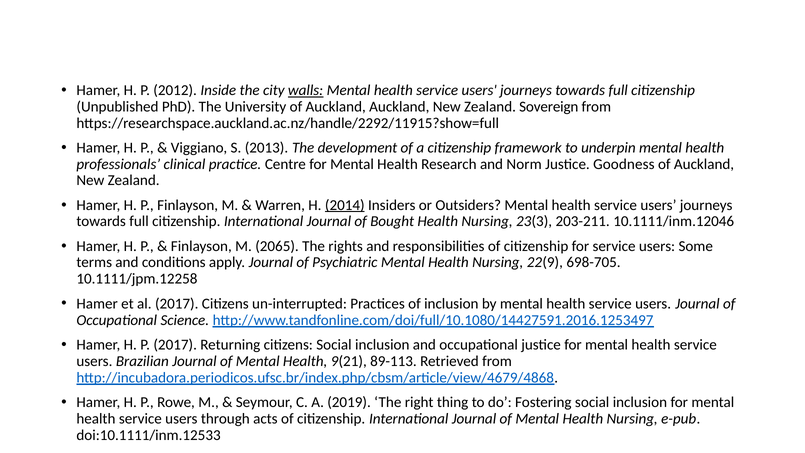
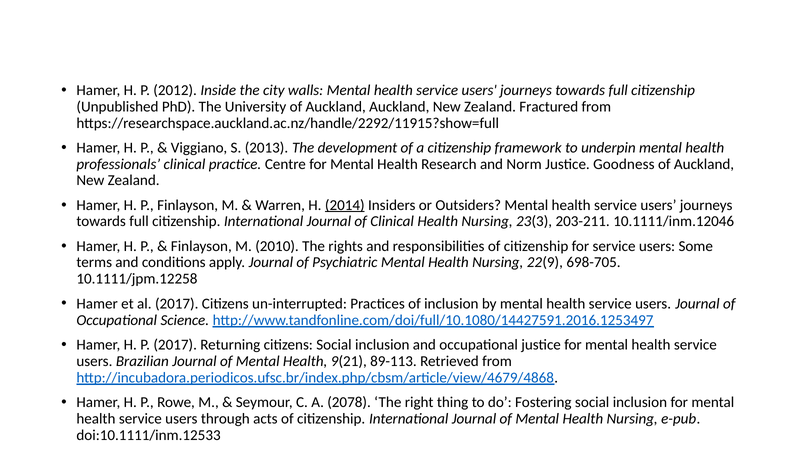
walls underline: present -> none
Sovereign: Sovereign -> Fractured
of Bought: Bought -> Clinical
2065: 2065 -> 2010
2019: 2019 -> 2078
